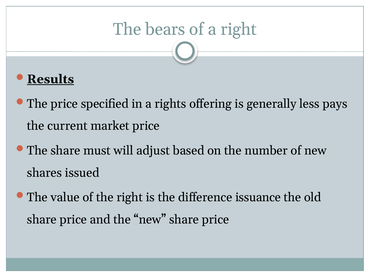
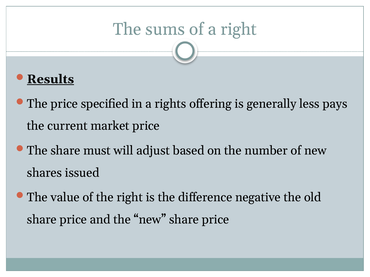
bears: bears -> sums
issuance: issuance -> negative
